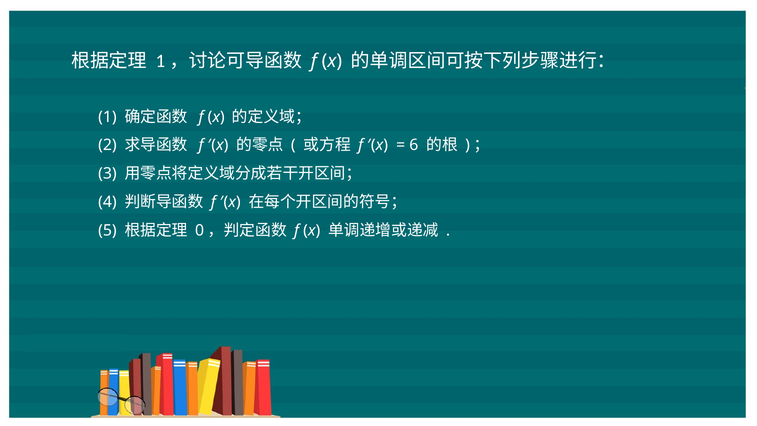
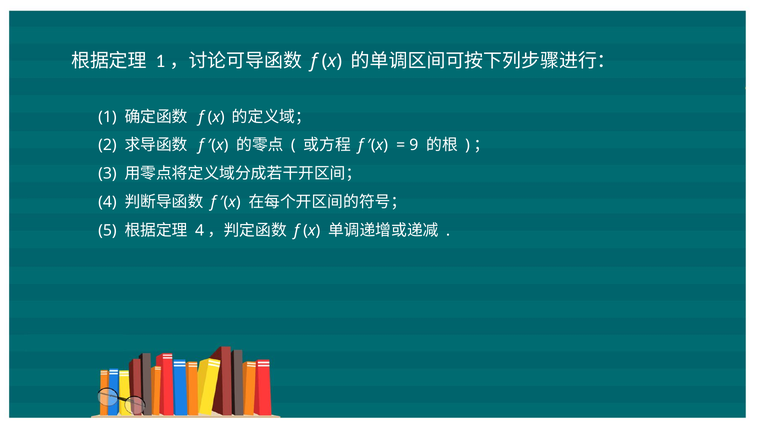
6: 6 -> 9
0 at (200, 230): 0 -> 4
